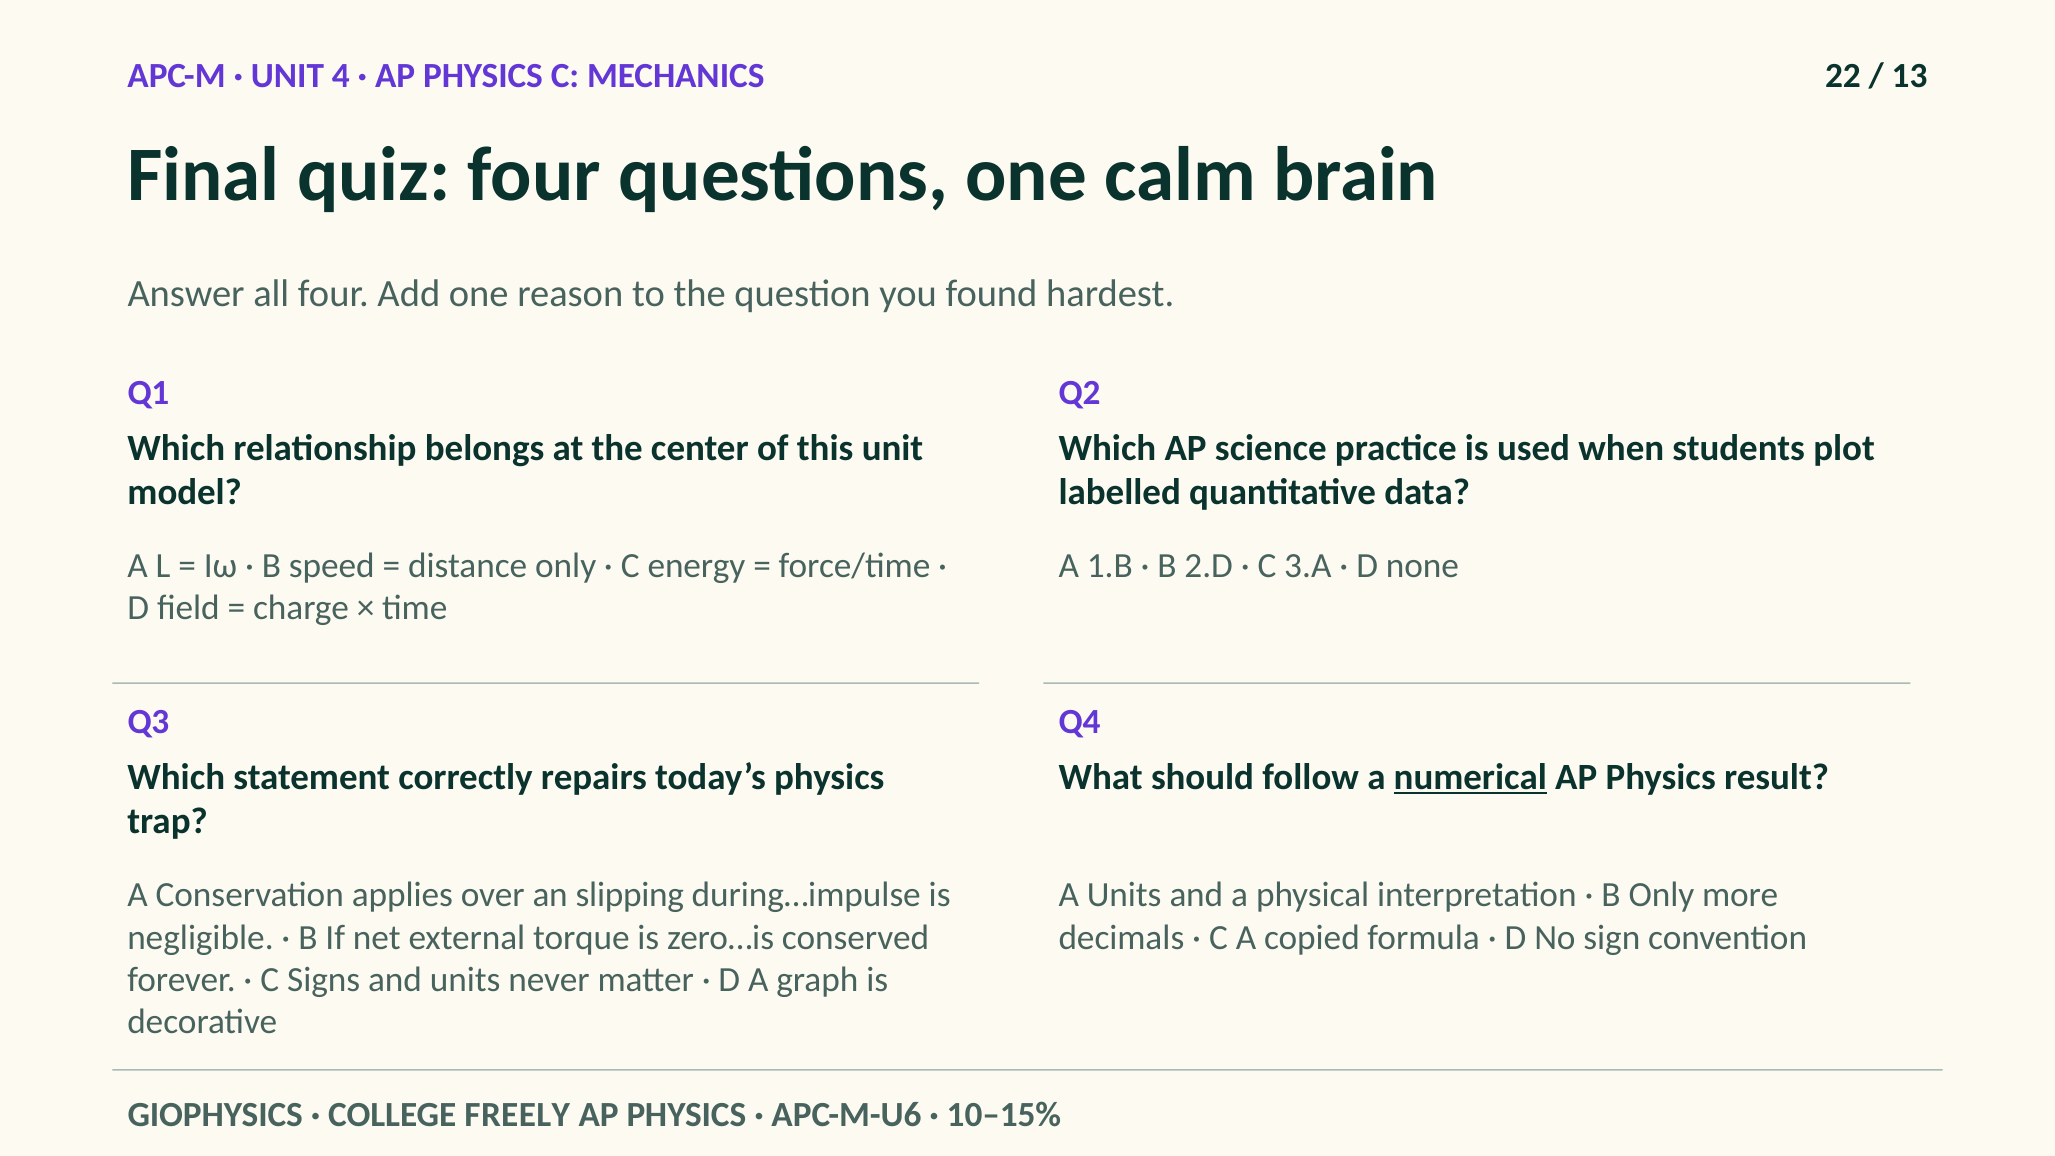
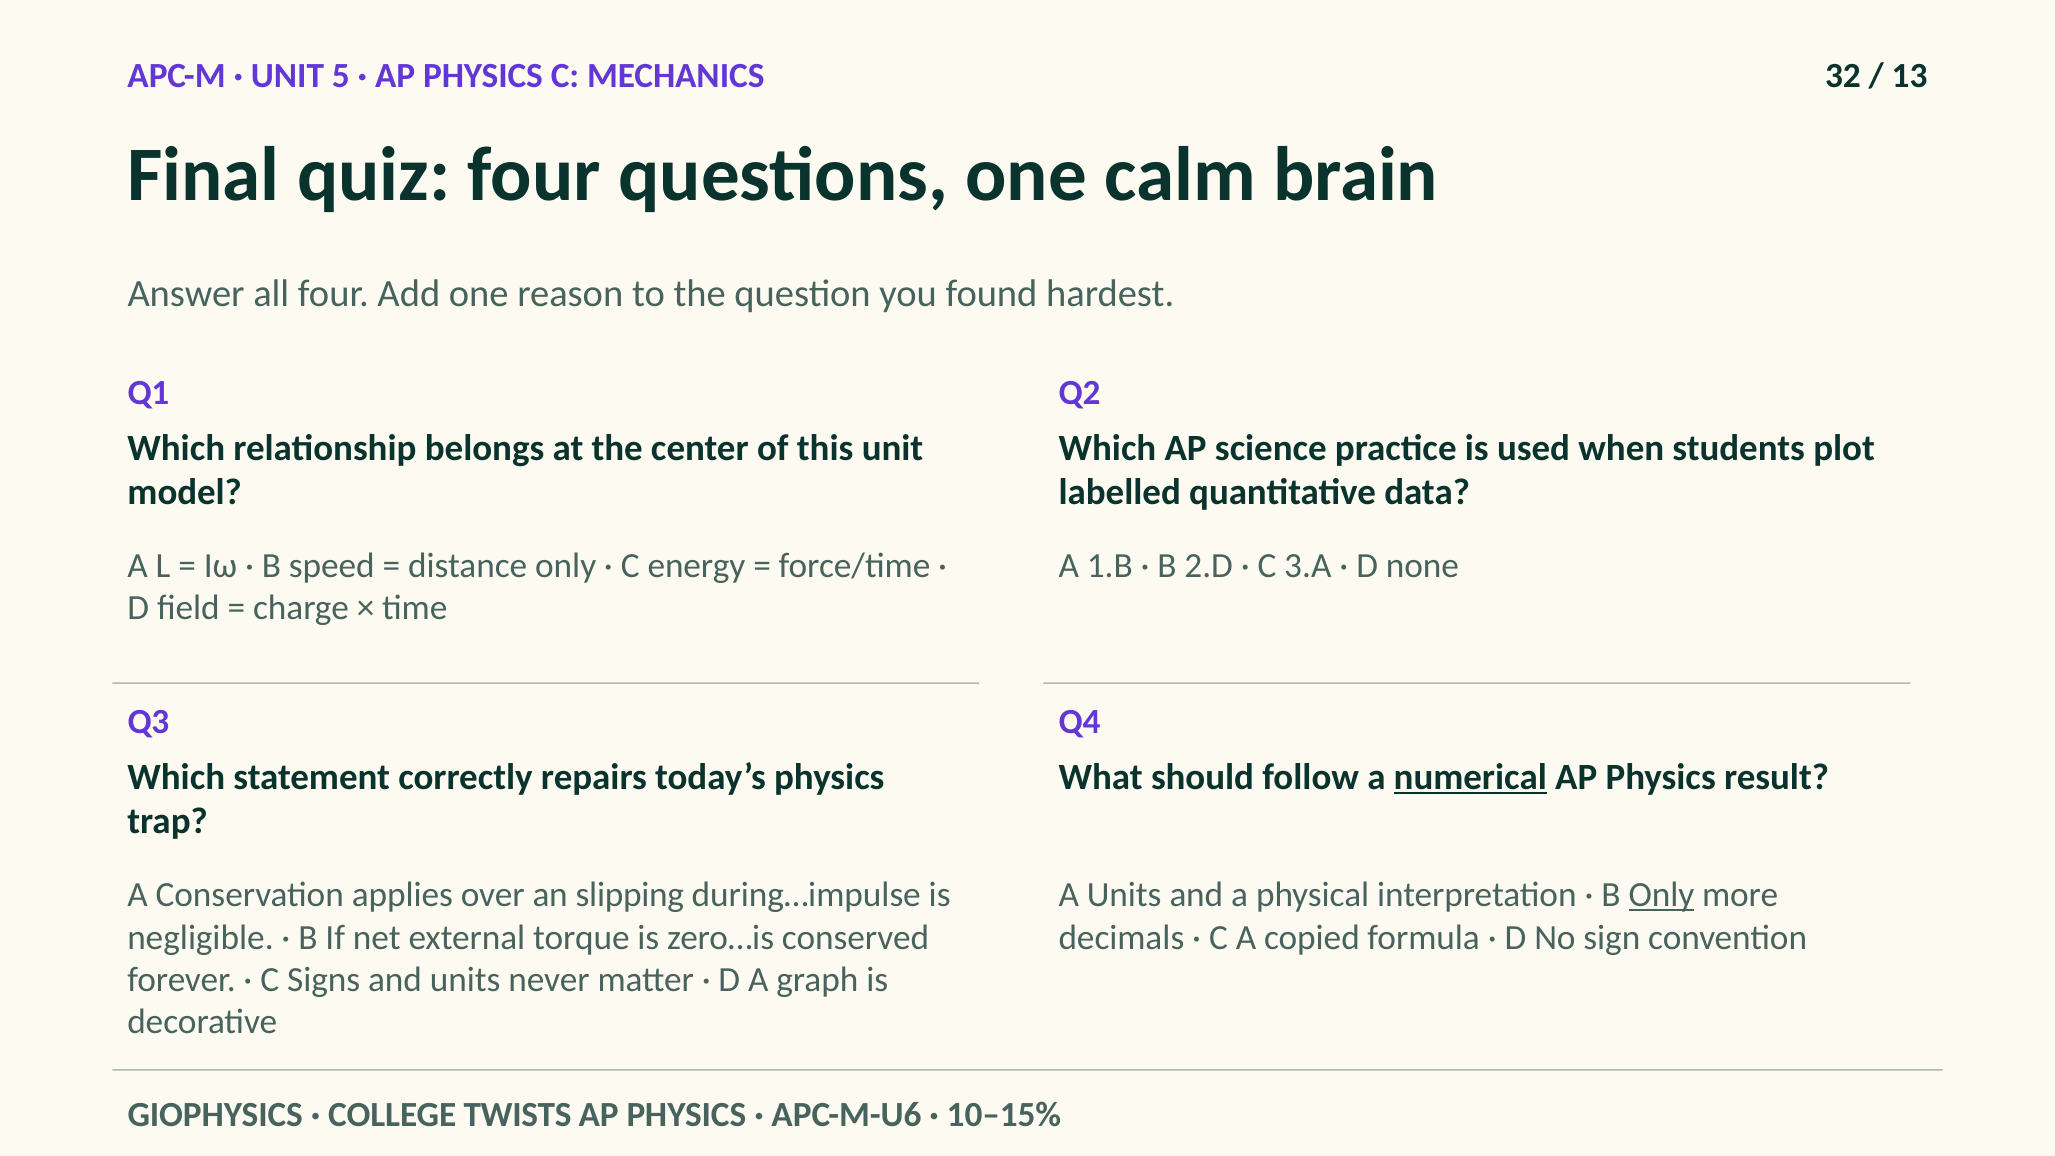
4: 4 -> 5
22: 22 -> 32
Only at (1661, 895) underline: none -> present
FREELY: FREELY -> TWISTS
